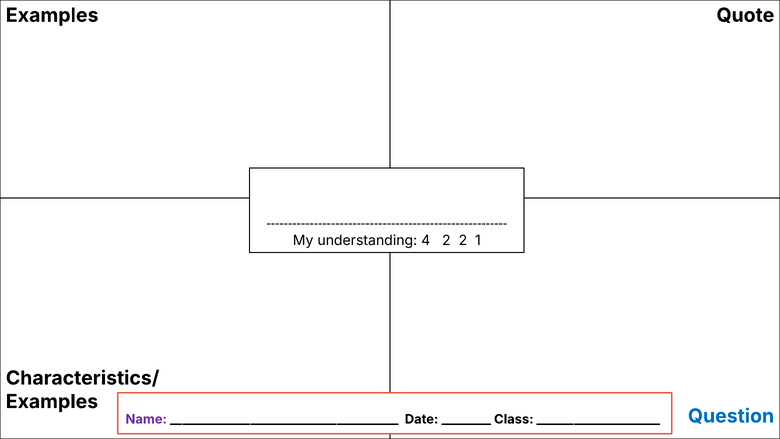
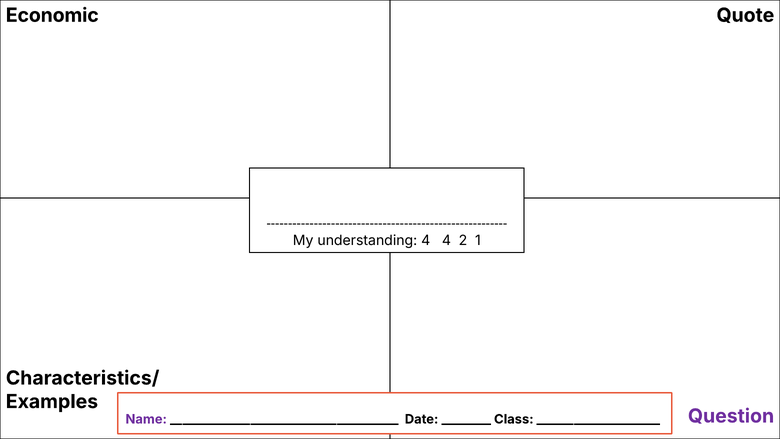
Examples at (52, 15): Examples -> Economic
4 2: 2 -> 4
Question colour: blue -> purple
